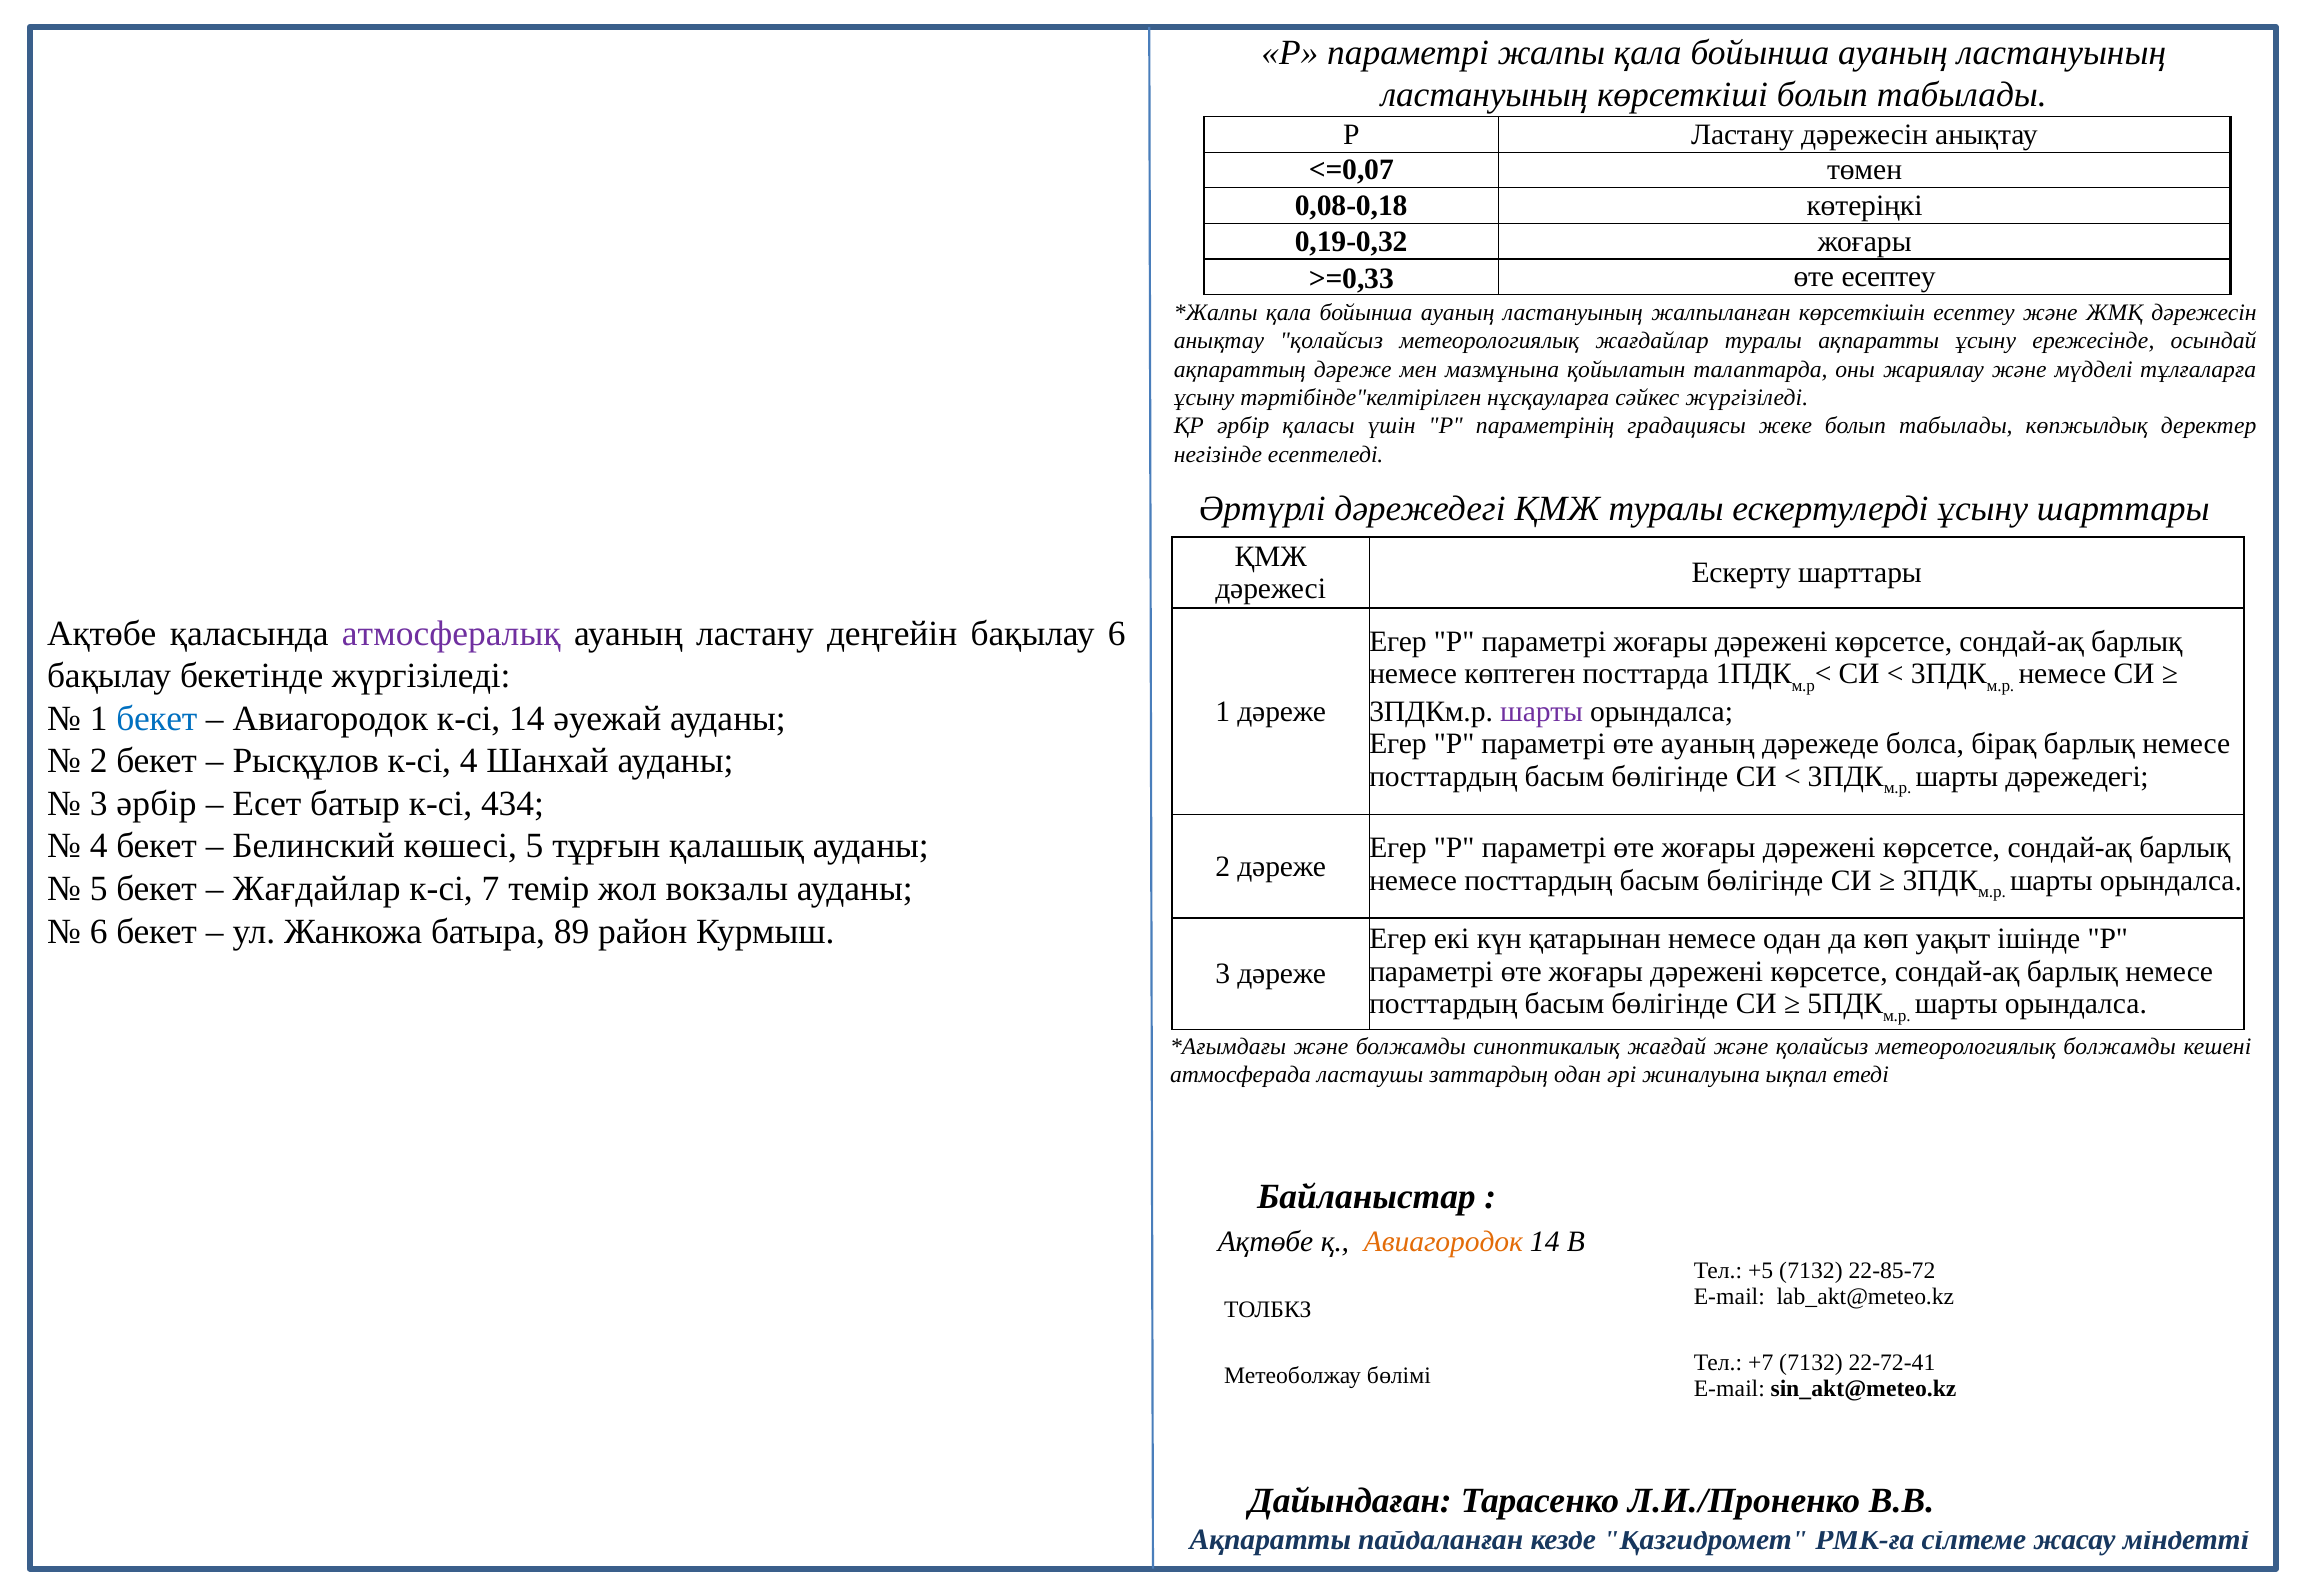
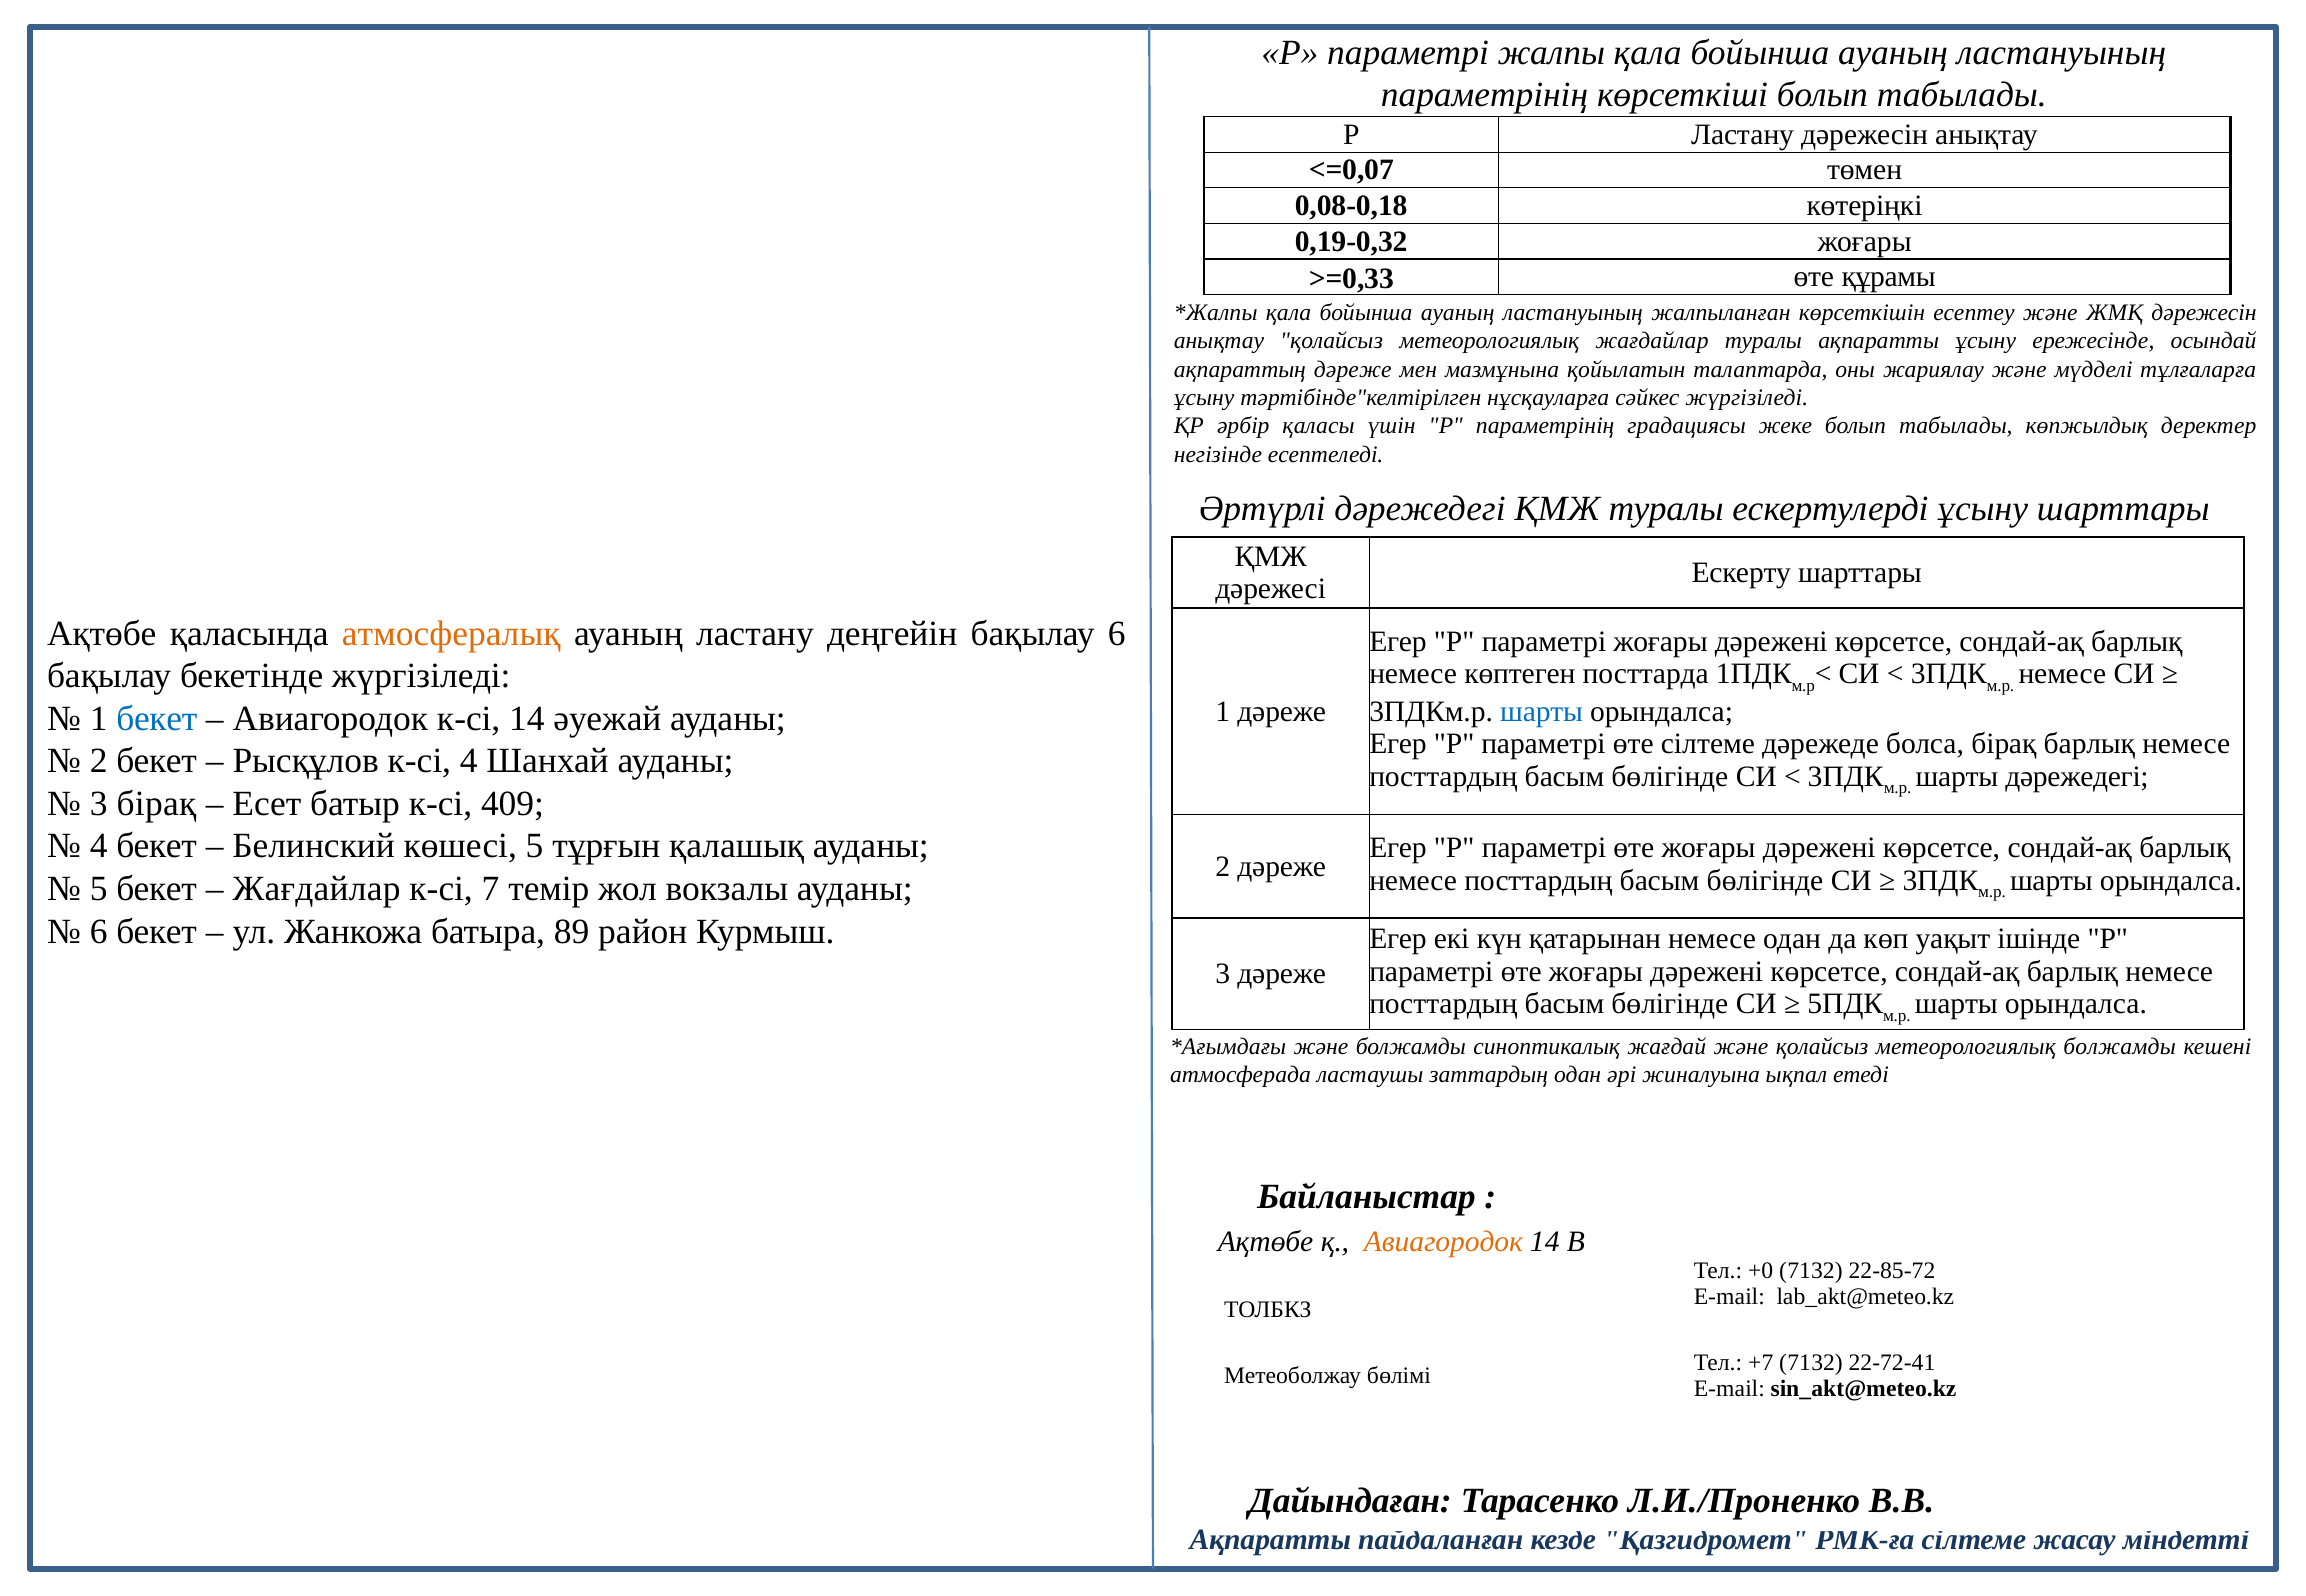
ластануының at (1485, 95): ластануының -> параметрінің
өте есептеу: есептеу -> құрамы
атмосфералық colour: purple -> orange
шарты at (1542, 712) colour: purple -> blue
өте ауаның: ауаның -> сілтеме
3 әрбір: әрбір -> бірақ
434: 434 -> 409
+5: +5 -> +0
